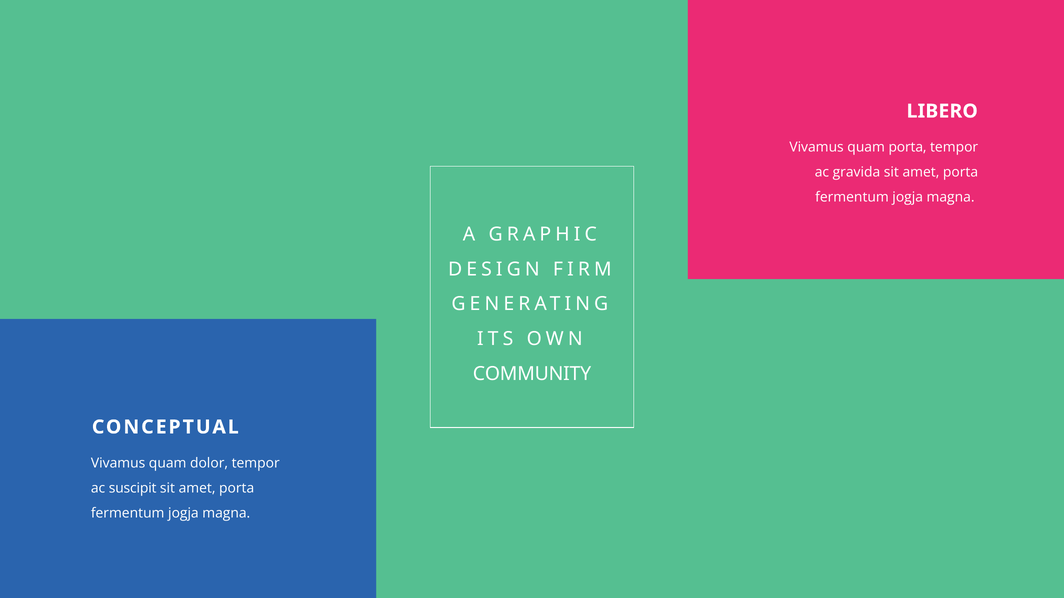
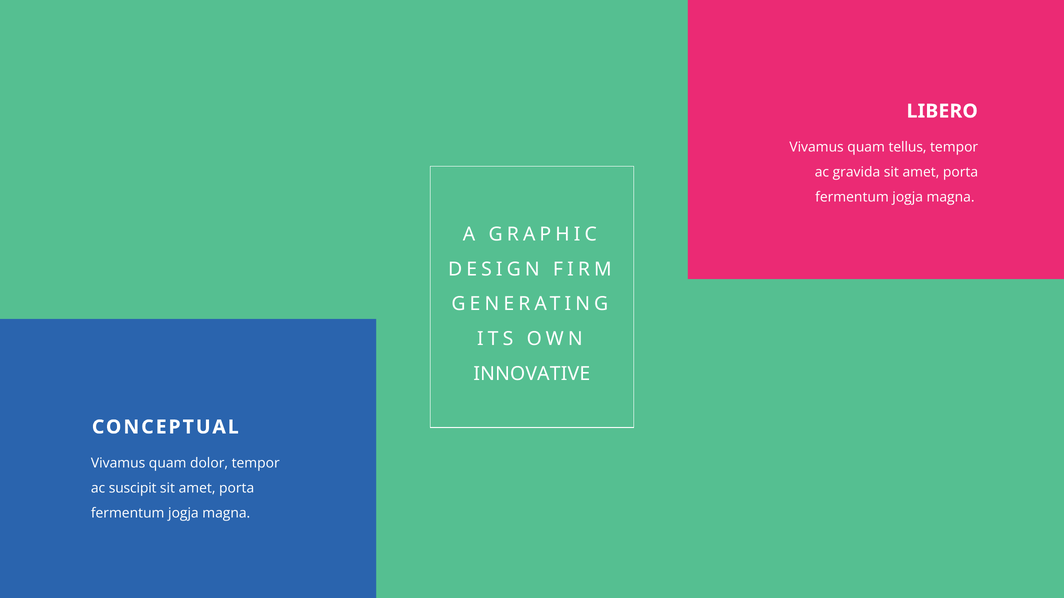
quam porta: porta -> tellus
COMMUNITY: COMMUNITY -> INNOVATIVE
